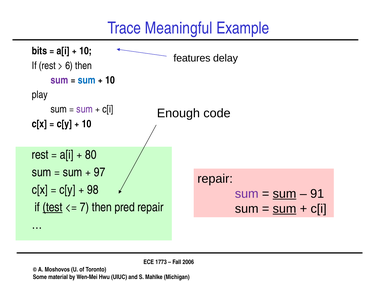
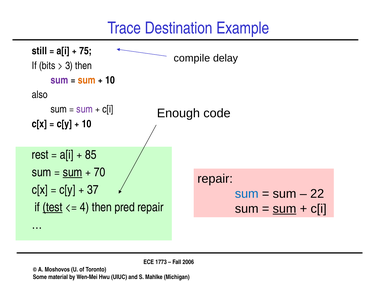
Meaningful: Meaningful -> Destination
bits: bits -> still
10 at (86, 51): 10 -> 75
features: features -> compile
If rest: rest -> bits
6: 6 -> 3
sum at (87, 80) colour: blue -> orange
play: play -> also
80: 80 -> 85
sum at (73, 172) underline: none -> present
97: 97 -> 70
98: 98 -> 37
sum at (247, 194) colour: purple -> blue
sum at (285, 194) underline: present -> none
91: 91 -> 22
7: 7 -> 4
